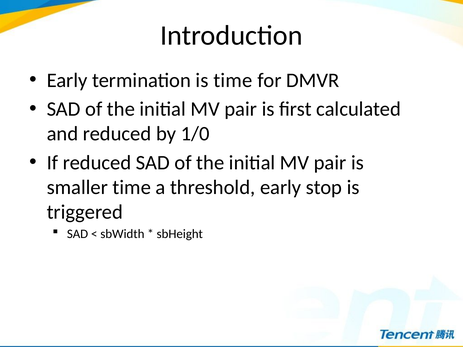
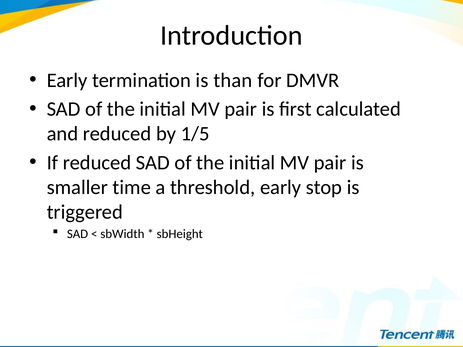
is time: time -> than
1/0: 1/0 -> 1/5
